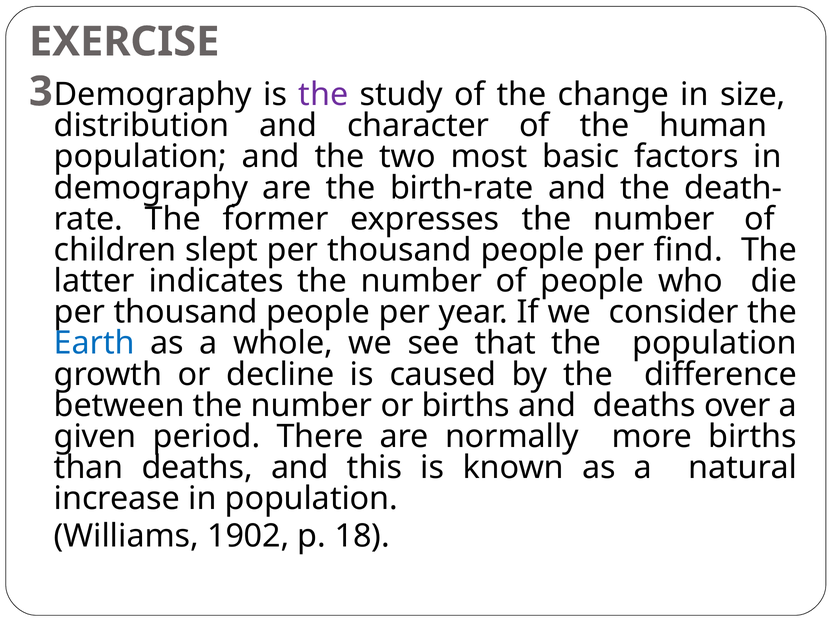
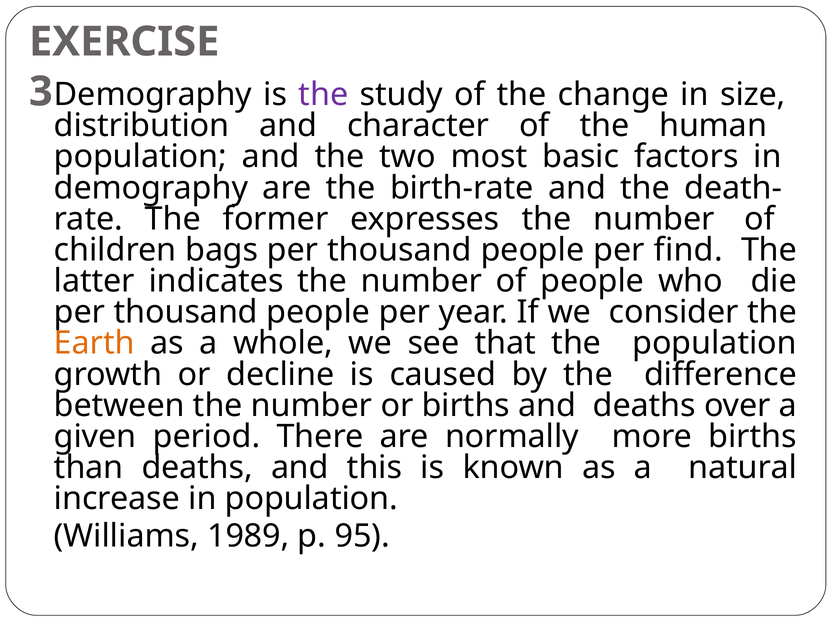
slept: slept -> bags
Earth colour: blue -> orange
1902: 1902 -> 1989
18: 18 -> 95
